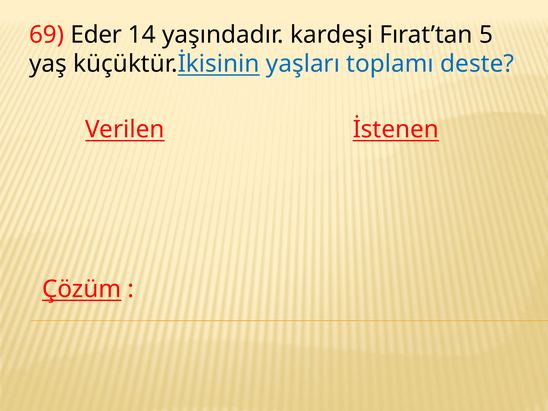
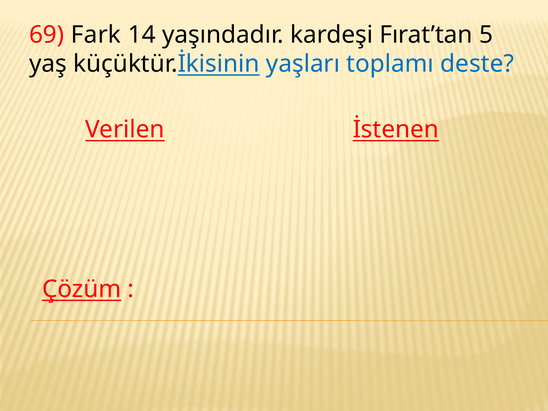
Eder: Eder -> Fark
